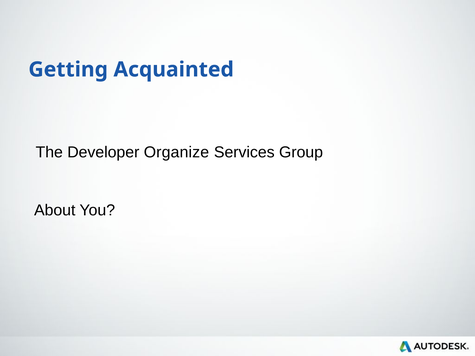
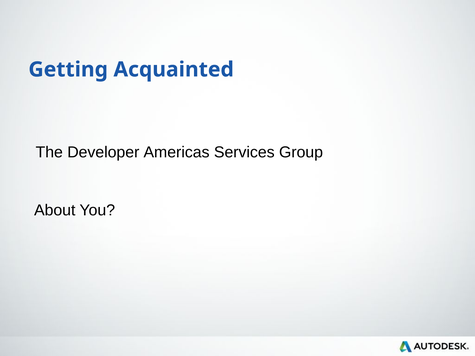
Organize: Organize -> Americas
